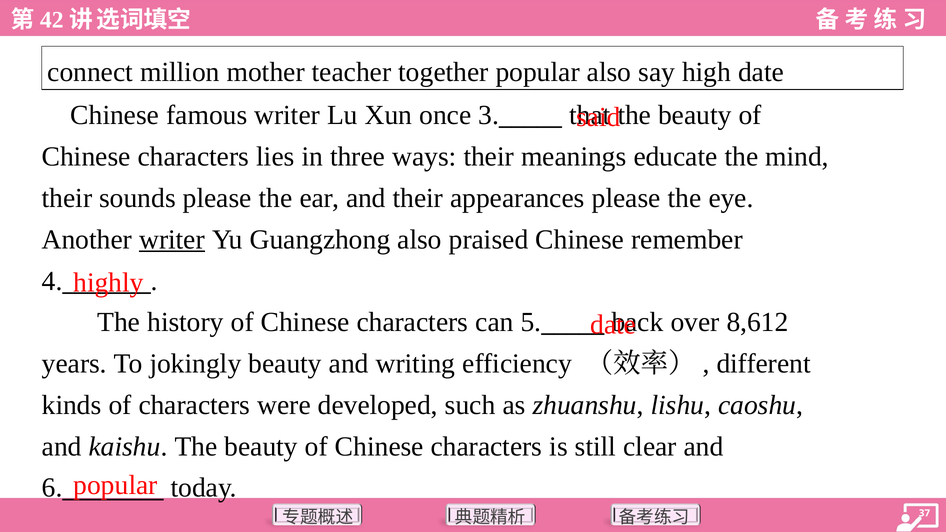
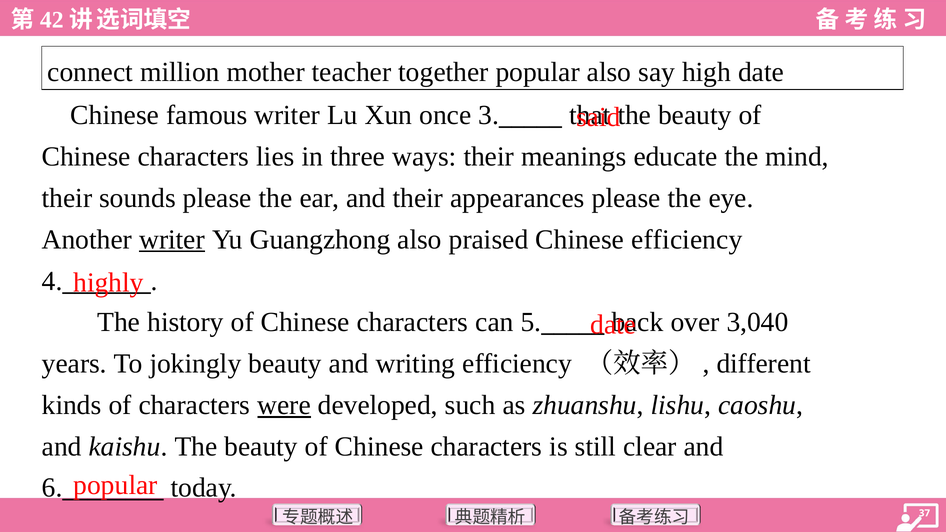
Chinese remember: remember -> efficiency
8,612: 8,612 -> 3,040
were underline: none -> present
